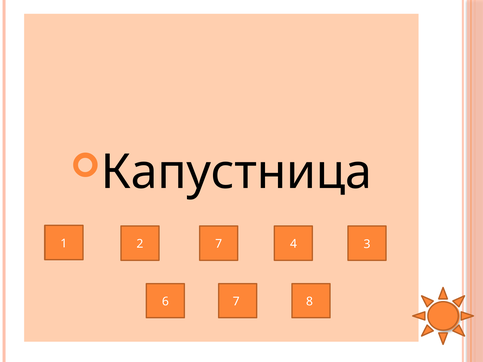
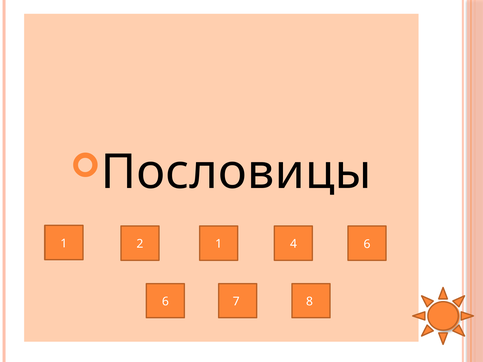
Капустница: Капустница -> Пословицы
2 7: 7 -> 1
4 3: 3 -> 6
